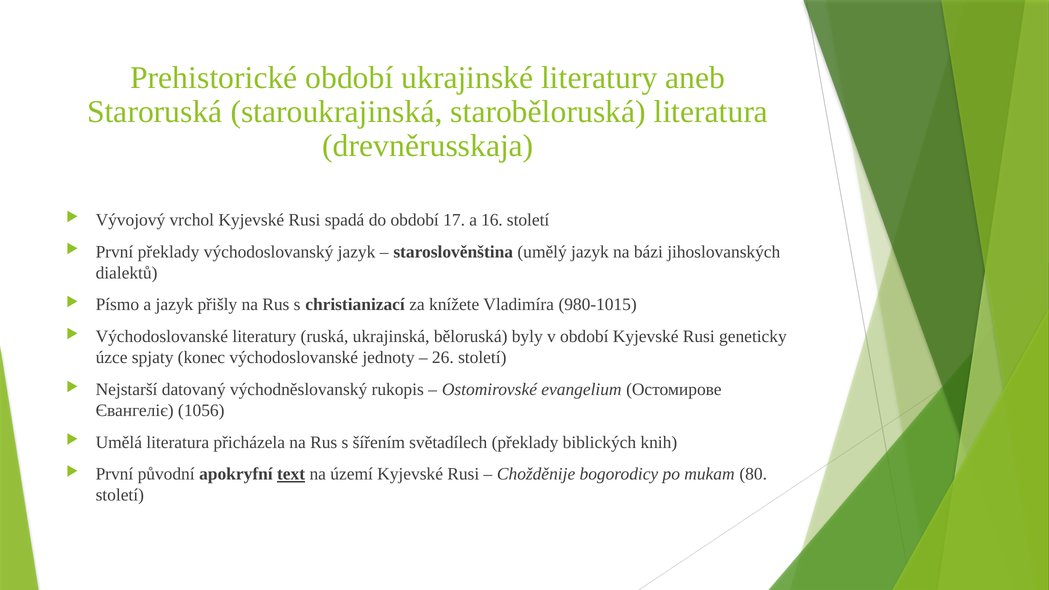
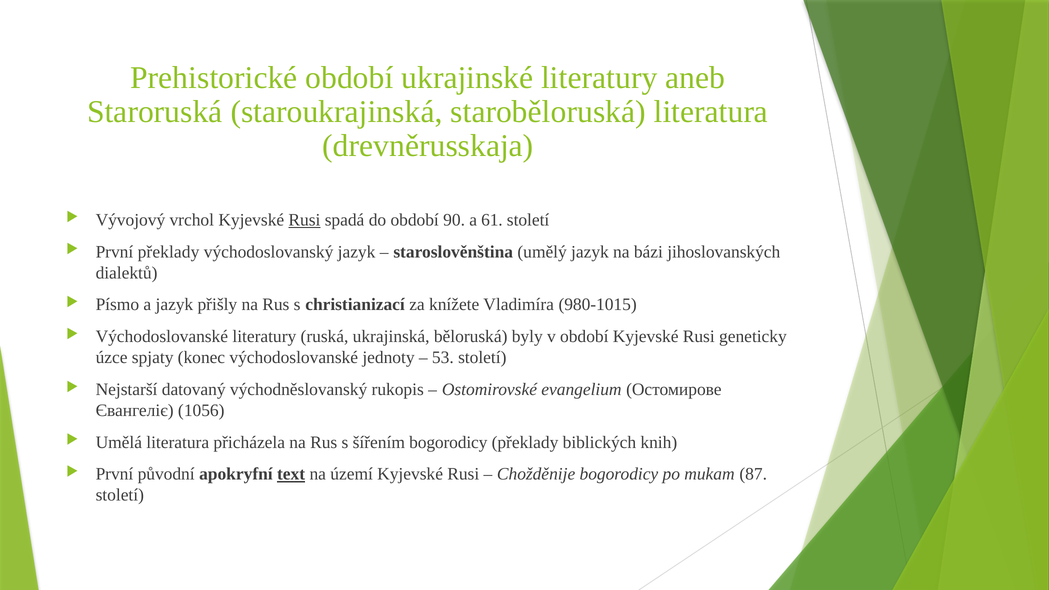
Rusi at (304, 220) underline: none -> present
17: 17 -> 90
16: 16 -> 61
26: 26 -> 53
šířením světadílech: světadílech -> bogorodicy
80: 80 -> 87
